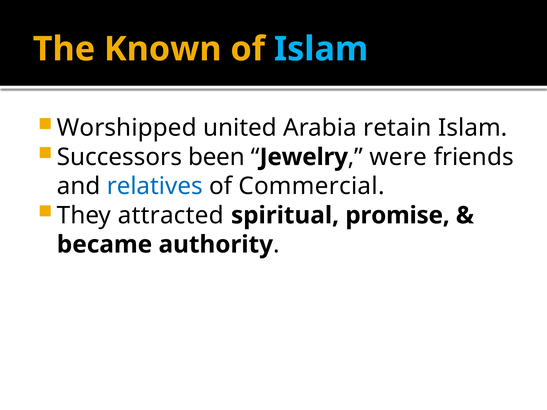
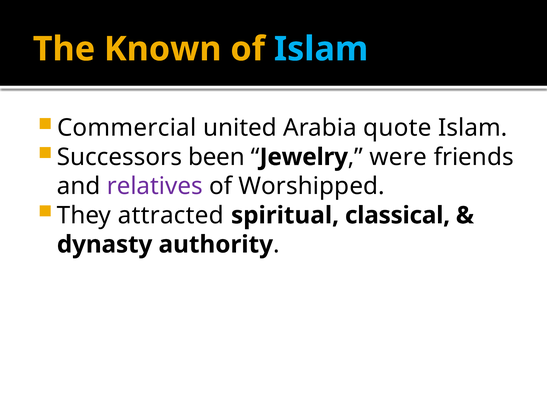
Worshipped: Worshipped -> Commercial
retain: retain -> quote
relatives colour: blue -> purple
Commercial: Commercial -> Worshipped
promise: promise -> classical
became: became -> dynasty
